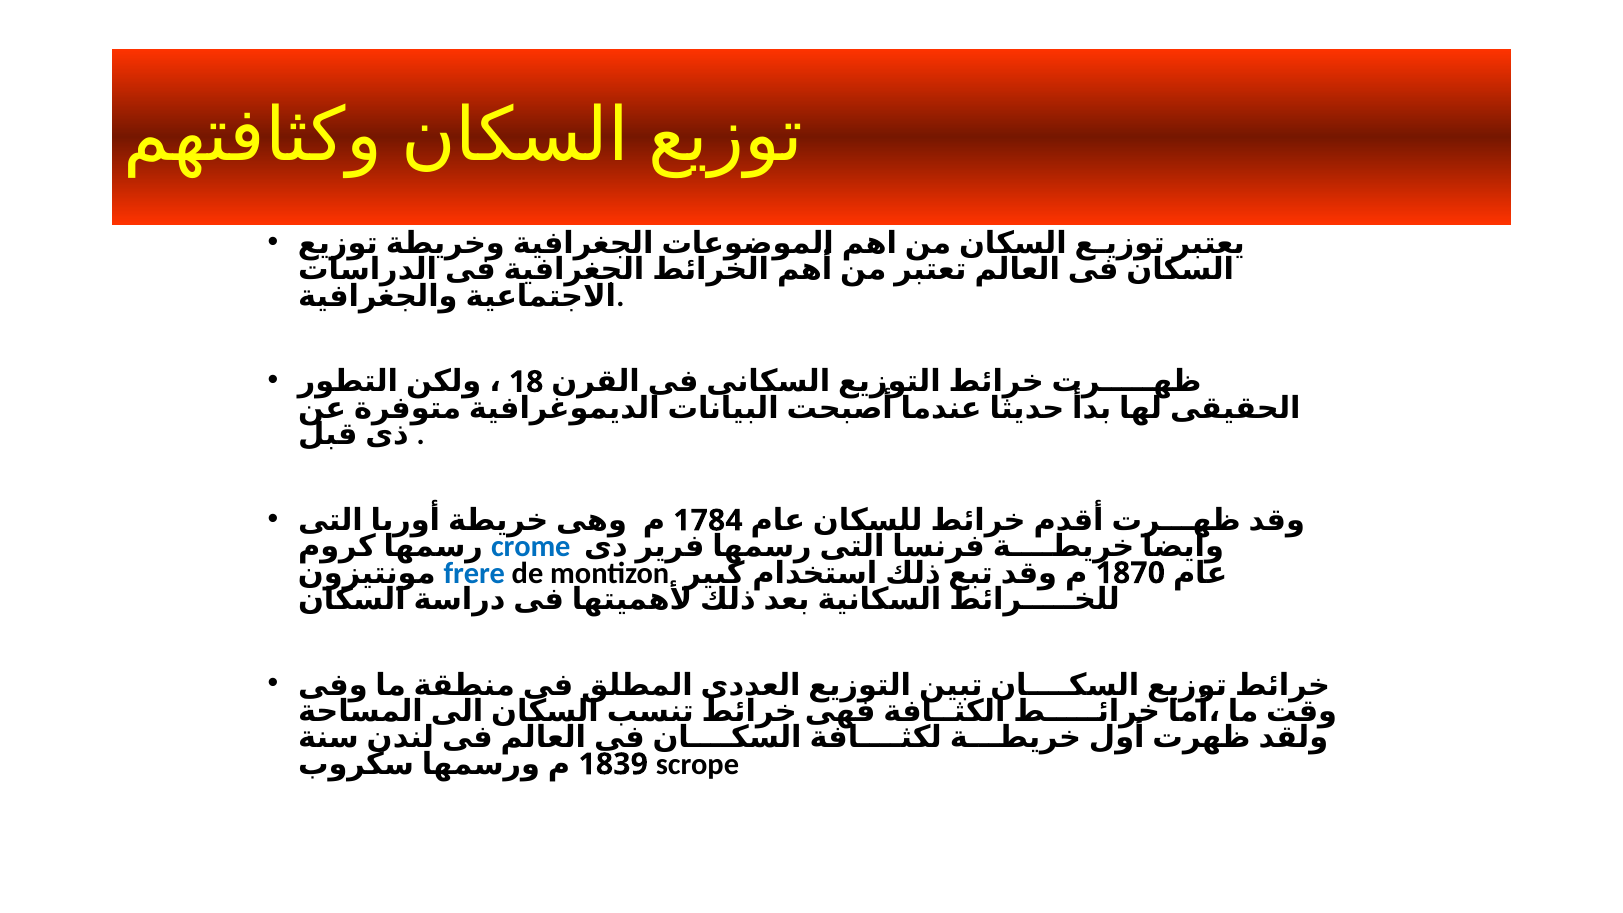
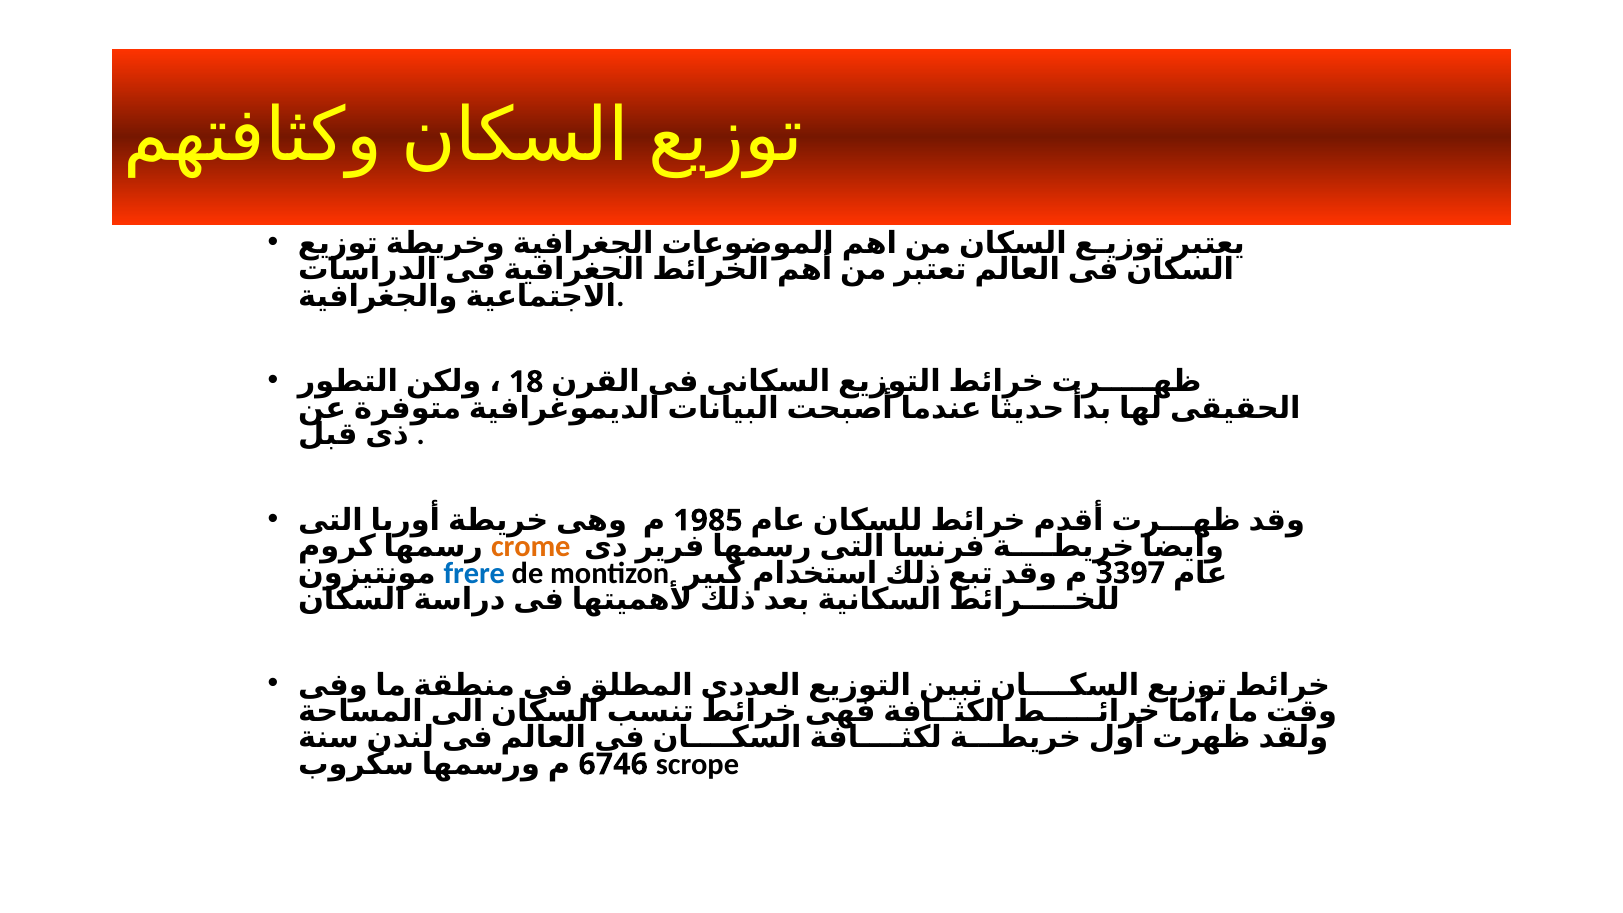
1784: 1784 -> 1985
crome colour: blue -> orange
1870: 1870 -> 3397
1839: 1839 -> 6746
